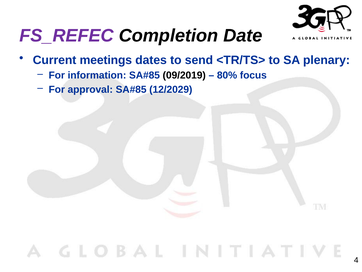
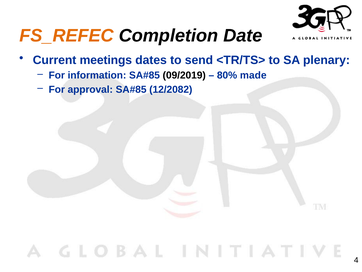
FS_REFEC colour: purple -> orange
focus: focus -> made
12/2029: 12/2029 -> 12/2082
